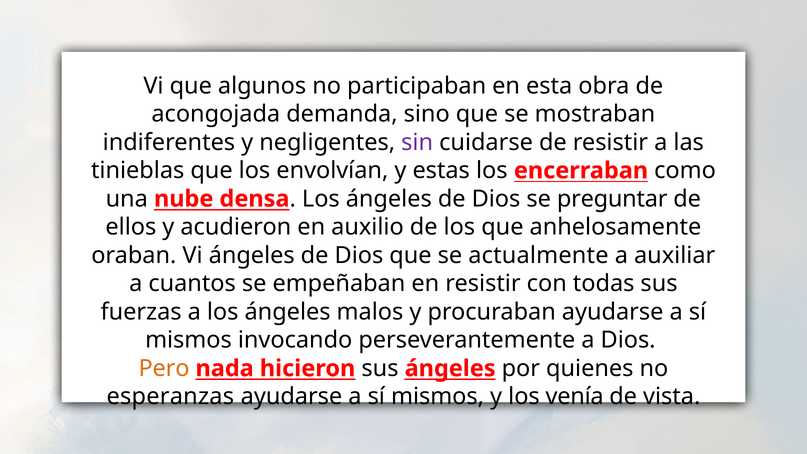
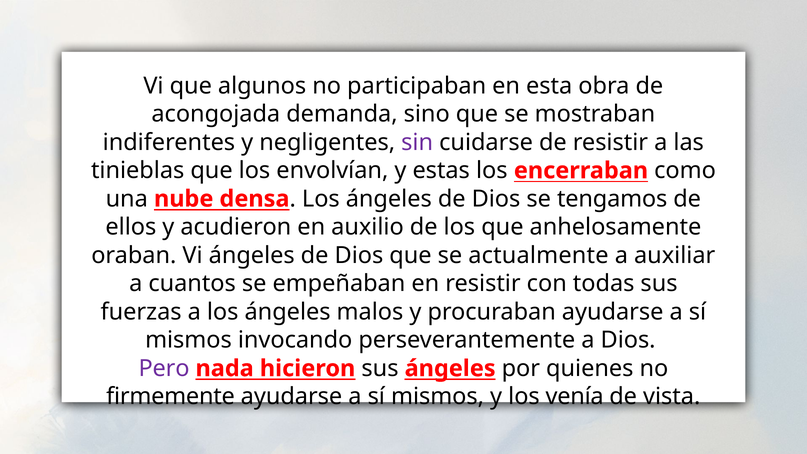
preguntar: preguntar -> tengamos
Pero colour: orange -> purple
esperanzas: esperanzas -> firmemente
